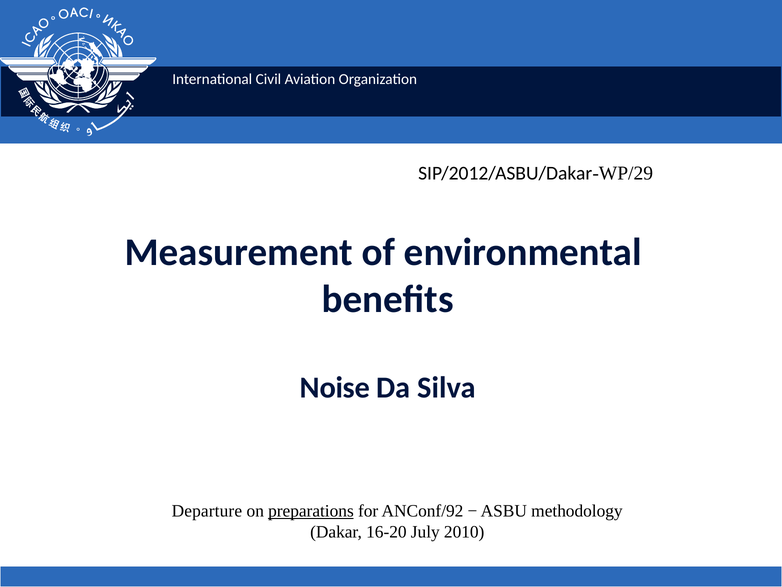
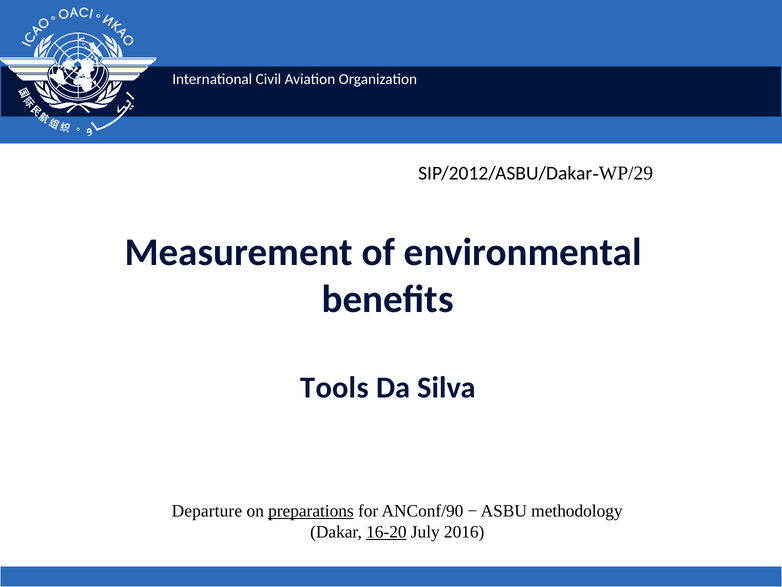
Noise: Noise -> Tools
ANConf/92: ANConf/92 -> ANConf/90
16-20 underline: none -> present
2010: 2010 -> 2016
